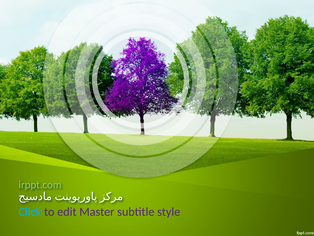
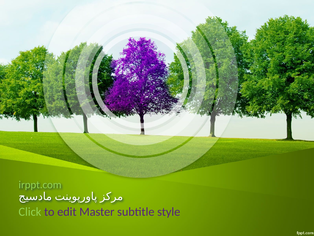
Click colour: light blue -> light green
